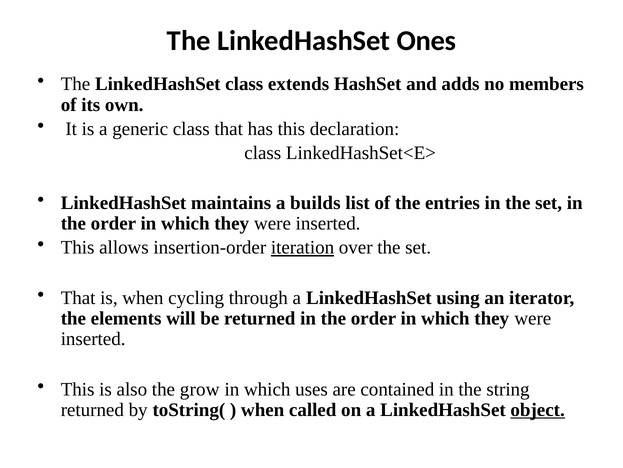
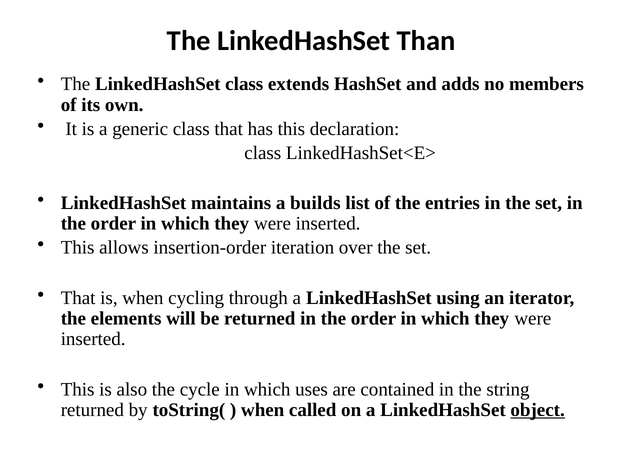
Ones: Ones -> Than
iteration underline: present -> none
grow: grow -> cycle
